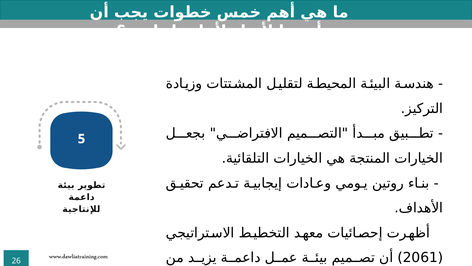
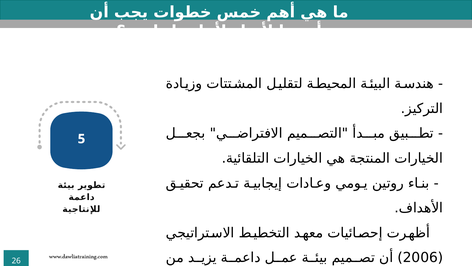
2061: 2061 -> 2006
